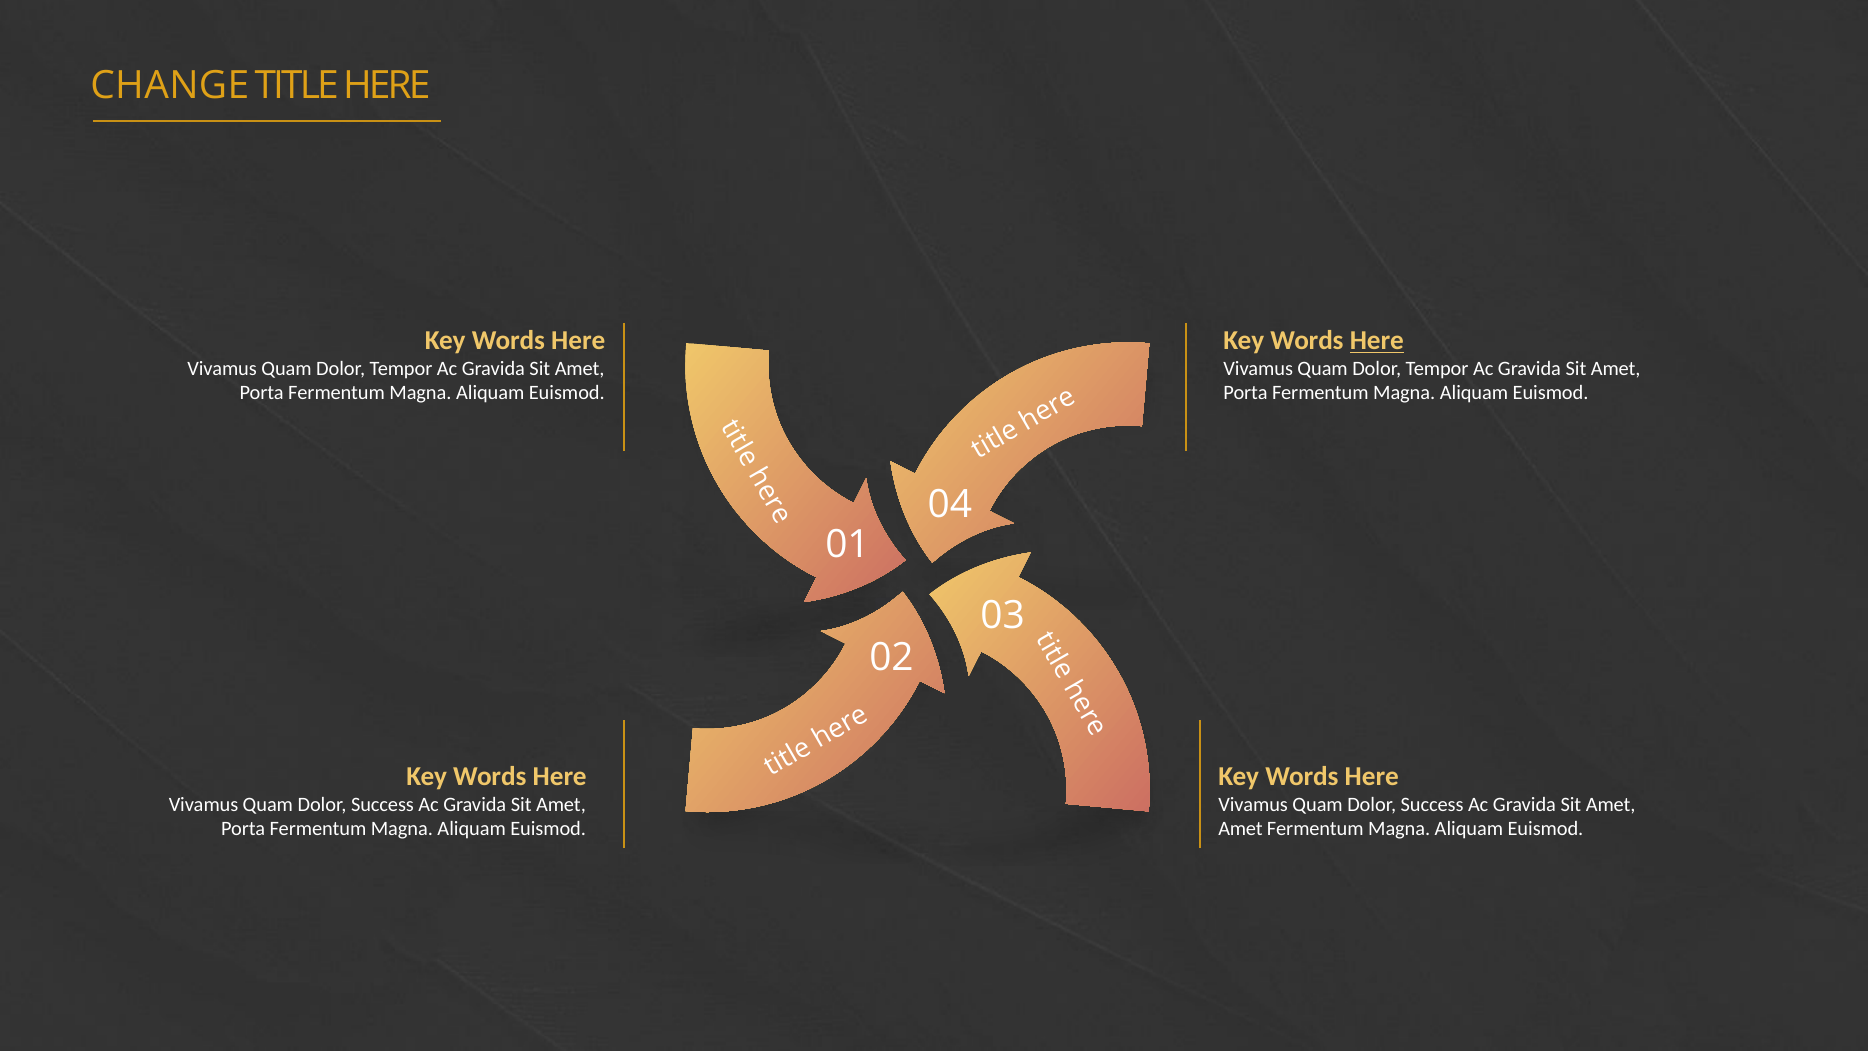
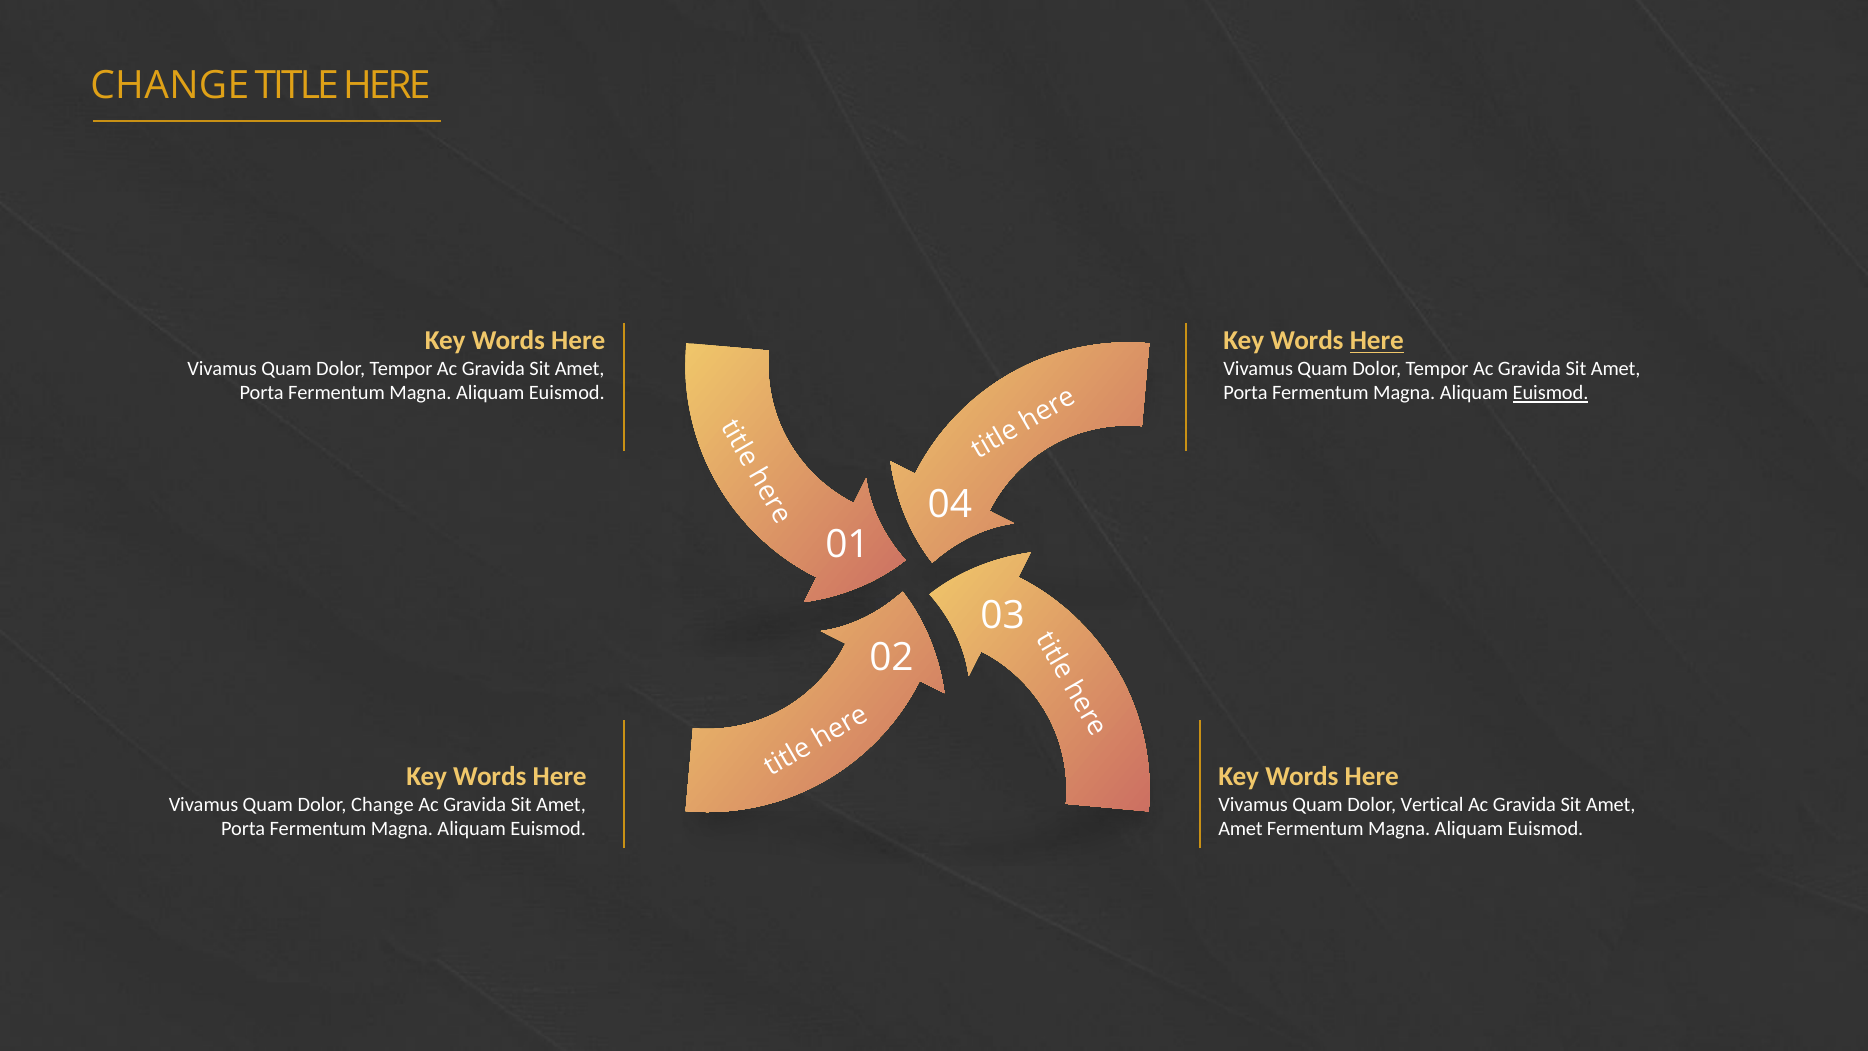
Euismod at (1551, 393) underline: none -> present
Success at (382, 804): Success -> Change
Success at (1432, 804): Success -> Vertical
